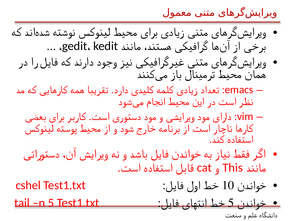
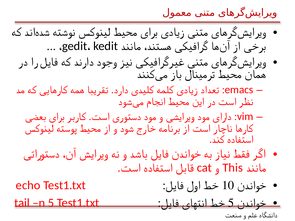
cshel: cshel -> echo
